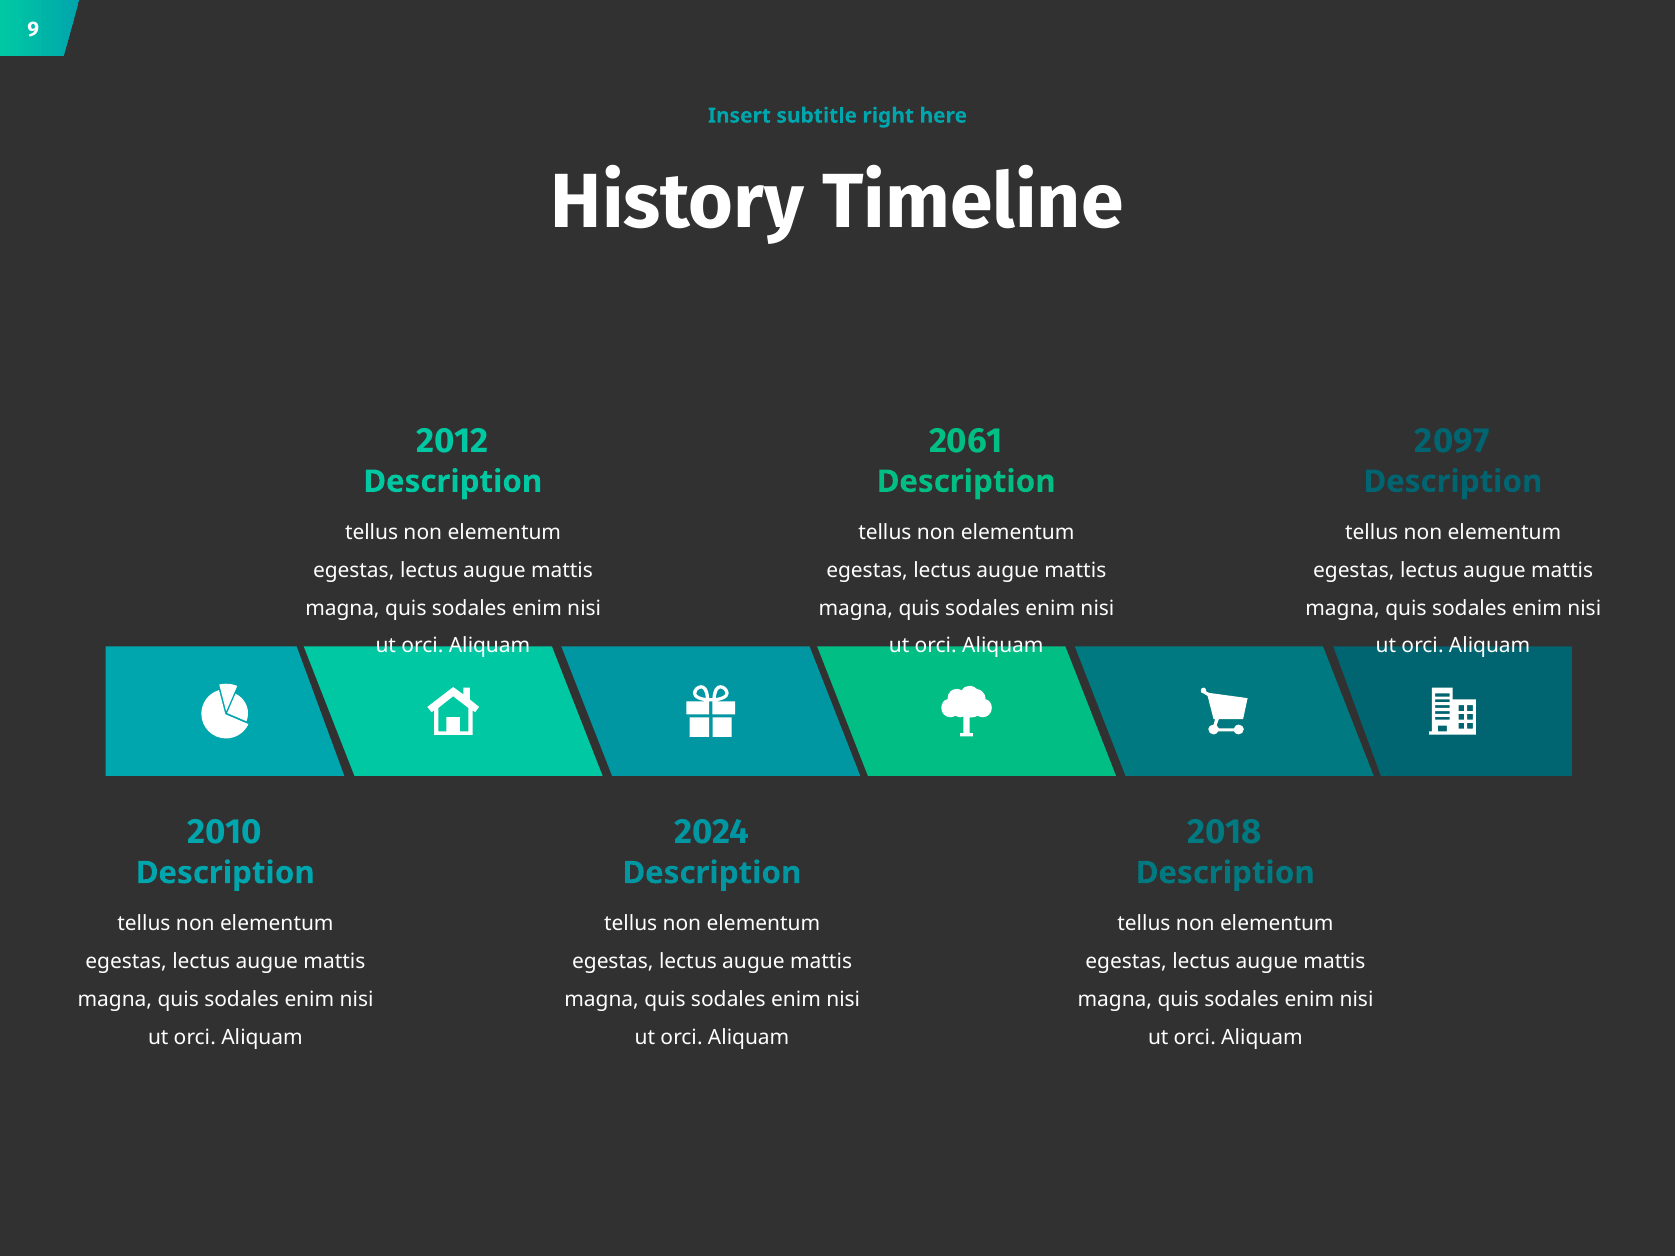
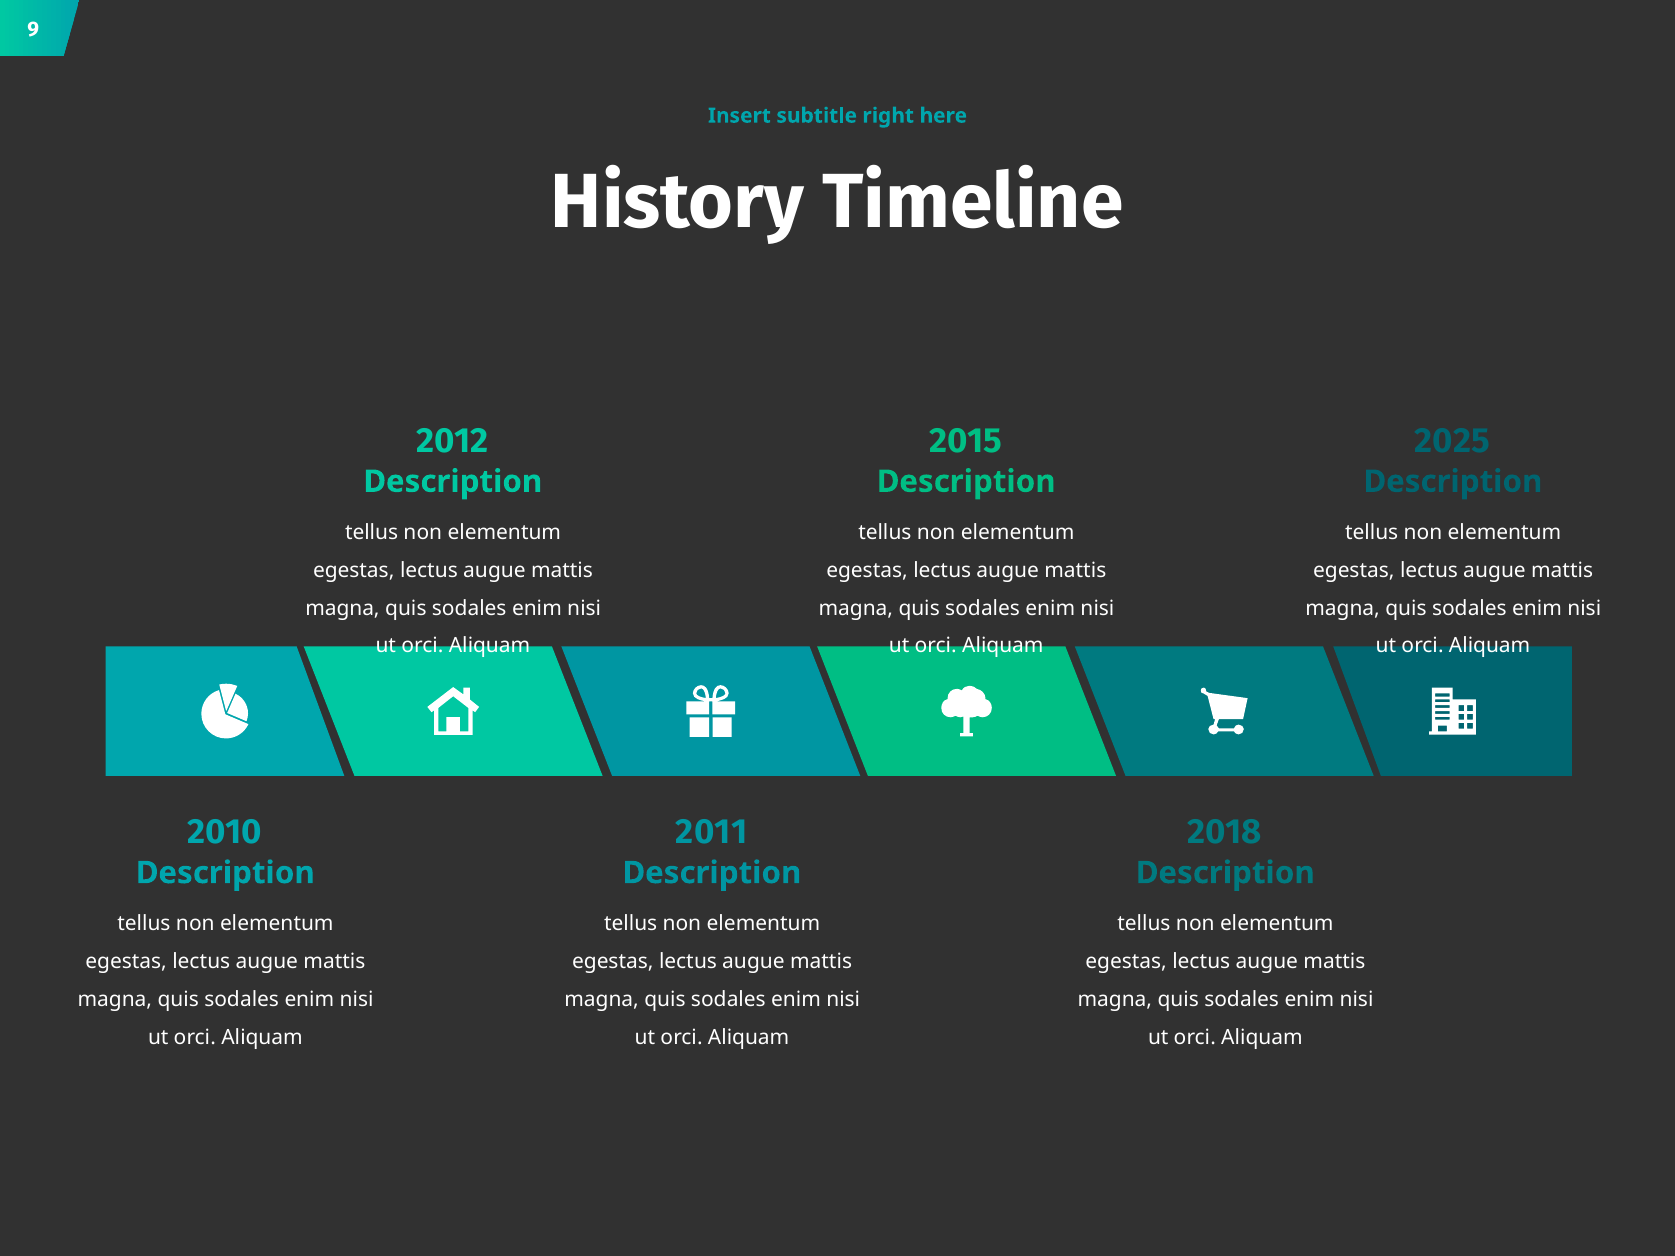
2061: 2061 -> 2015
2097: 2097 -> 2025
2024: 2024 -> 2011
